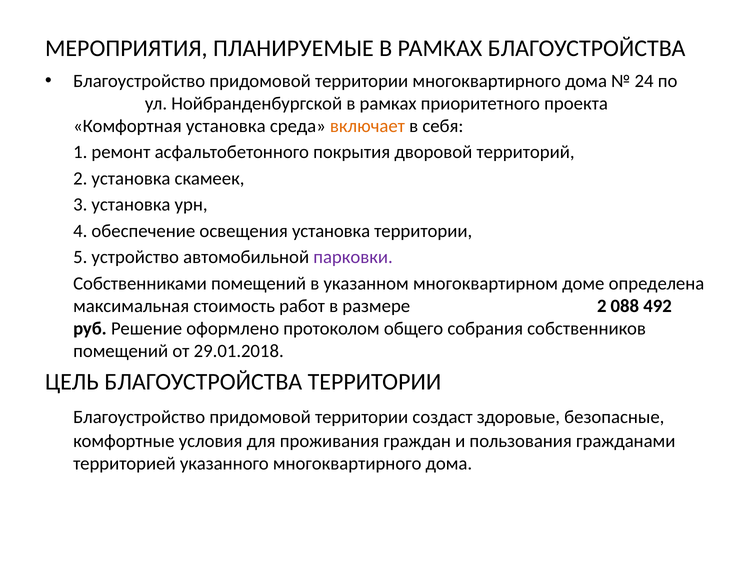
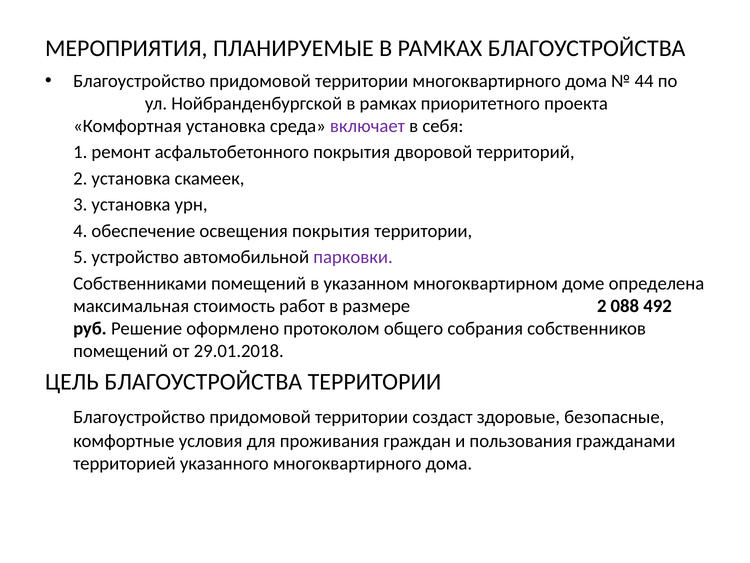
24: 24 -> 44
включает colour: orange -> purple
освещения установка: установка -> покрытия
